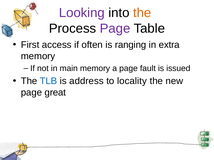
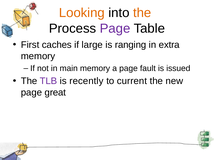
Looking colour: purple -> orange
access: access -> caches
often: often -> large
TLB colour: blue -> purple
address: address -> recently
locality: locality -> current
